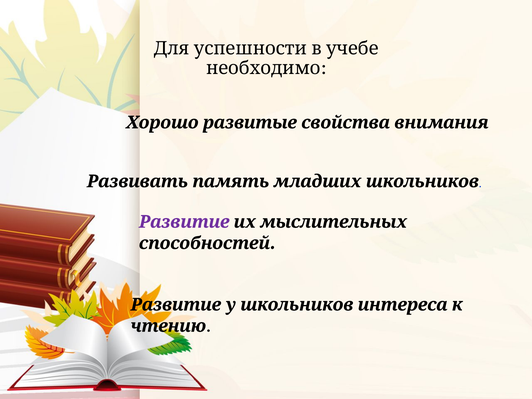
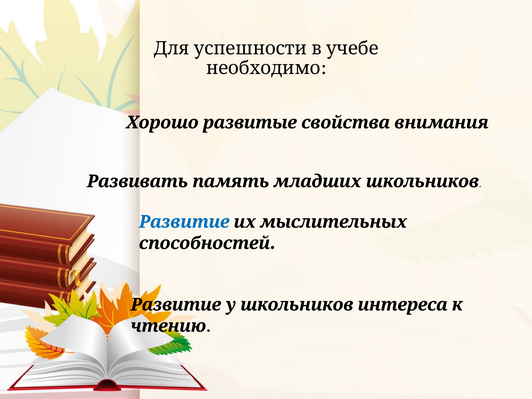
Развитие colour: purple -> blue
